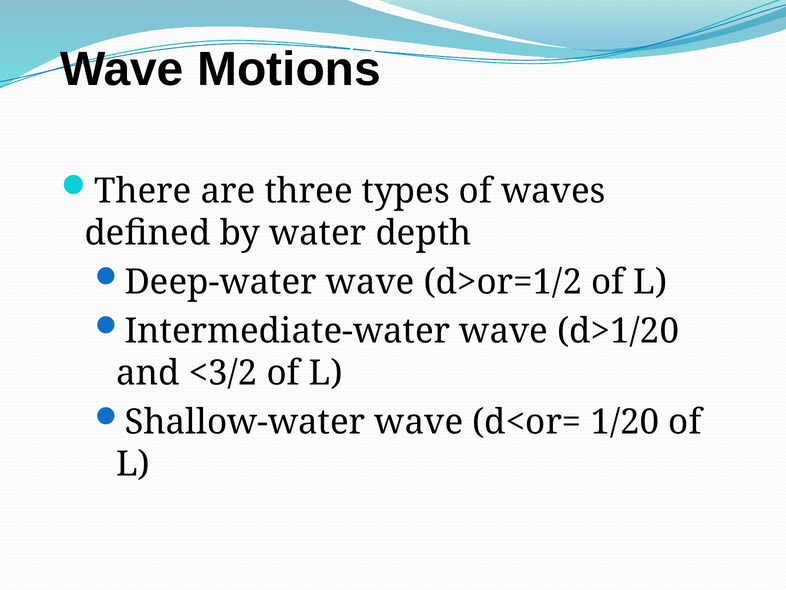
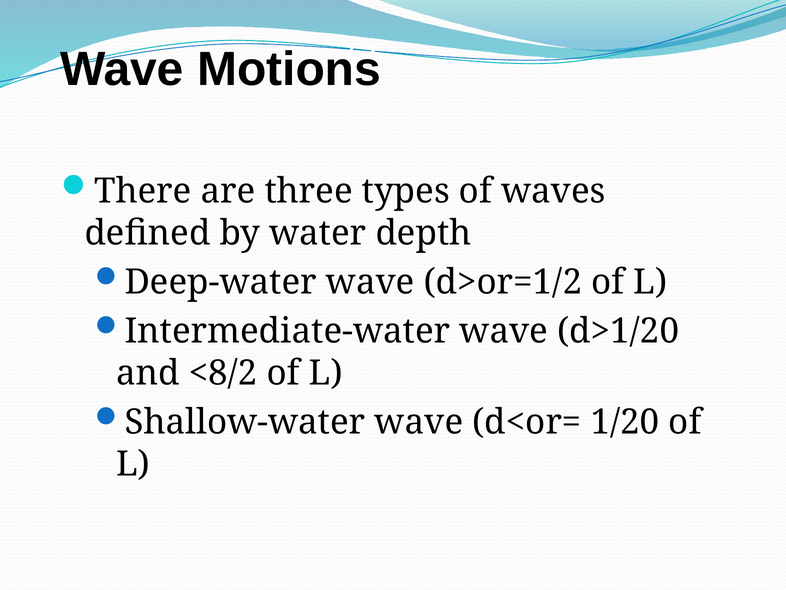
<3/2: <3/2 -> <8/2
